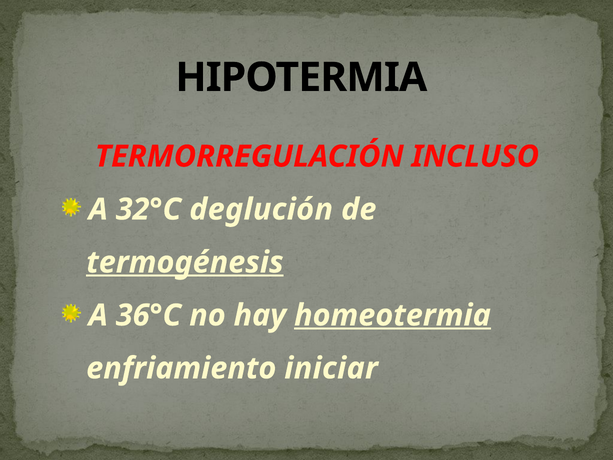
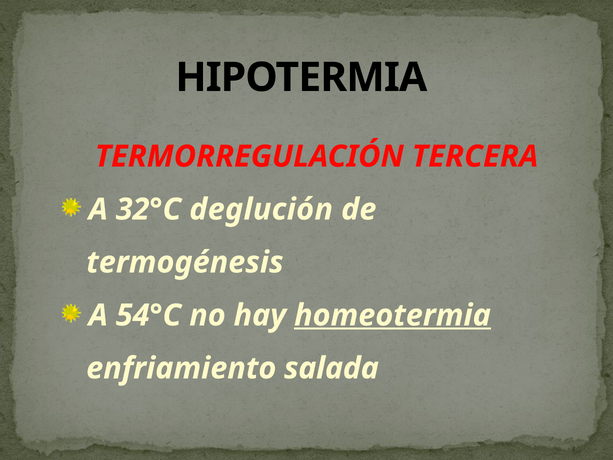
INCLUSO: INCLUSO -> TERCERA
termogénesis underline: present -> none
36°C: 36°C -> 54°C
iniciar: iniciar -> salada
